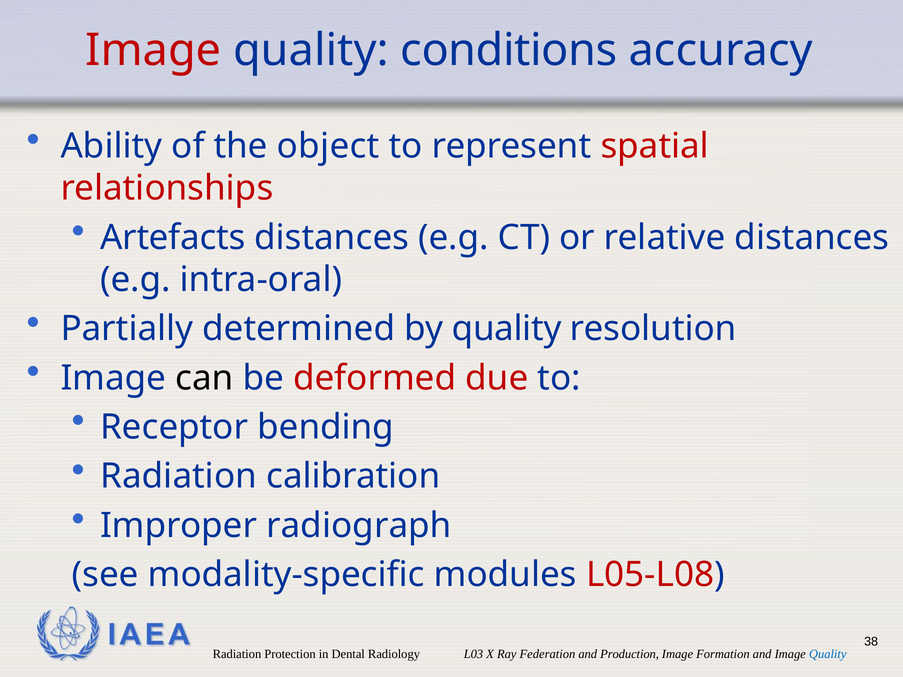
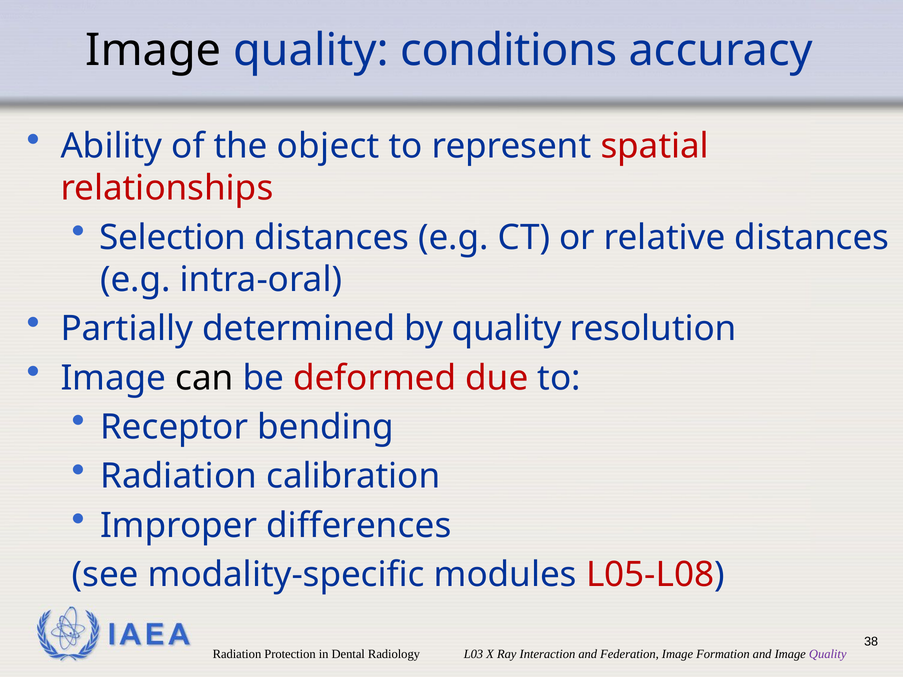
Image at (153, 50) colour: red -> black
Artefacts: Artefacts -> Selection
radiograph: radiograph -> differences
Federation: Federation -> Interaction
Production: Production -> Federation
Quality at (828, 654) colour: blue -> purple
